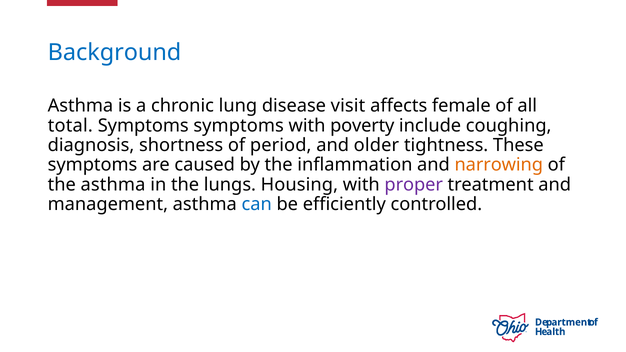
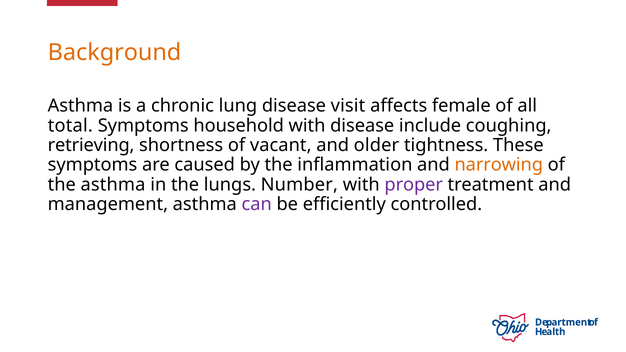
Background colour: blue -> orange
Symptoms symptoms: symptoms -> household
with poverty: poverty -> disease
diagnosis: diagnosis -> retrieving
period: period -> vacant
Housing: Housing -> Number
can colour: blue -> purple
